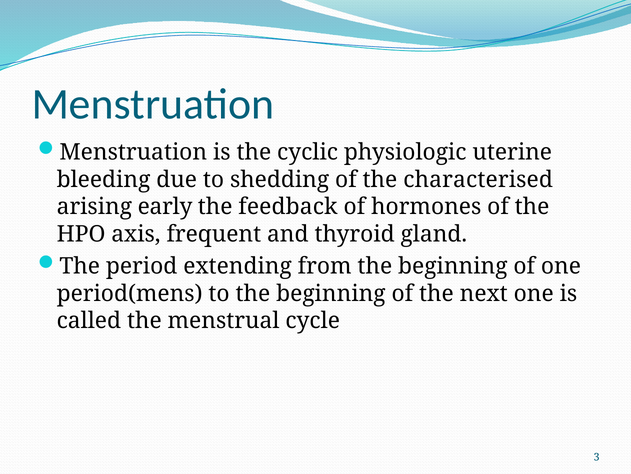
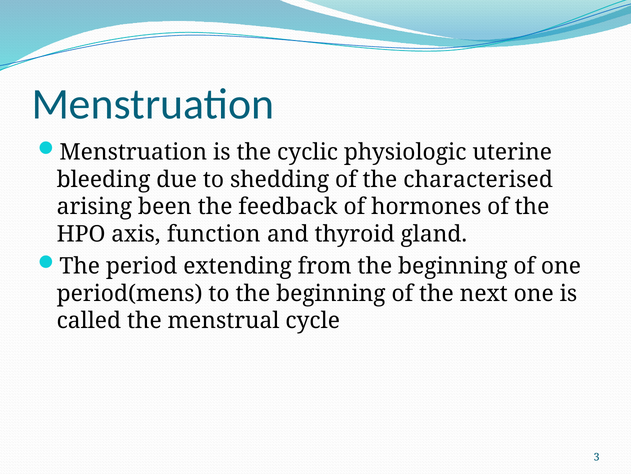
early: early -> been
frequent: frequent -> function
